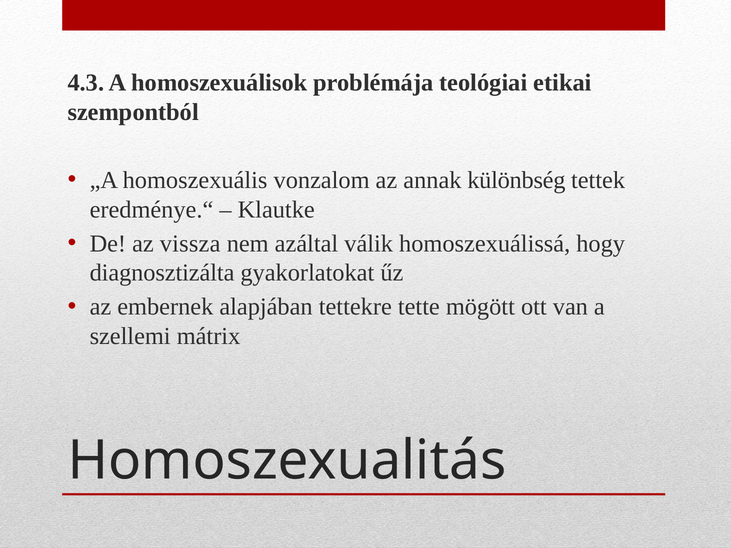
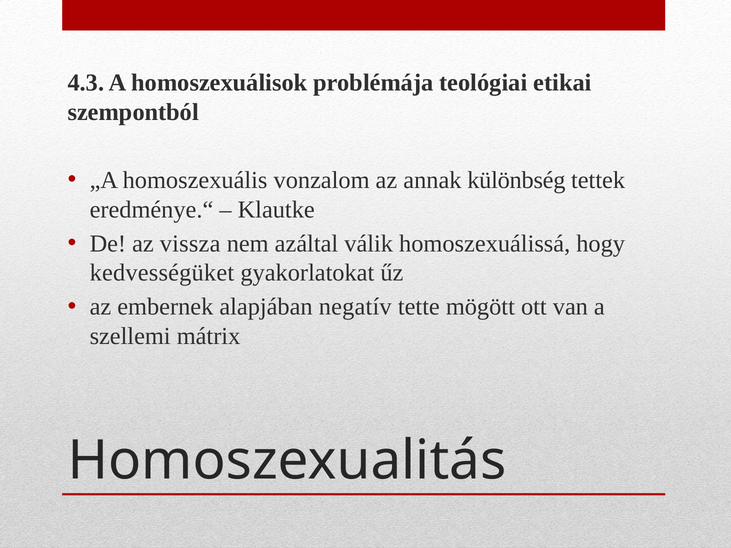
diagnosztizálta: diagnosztizálta -> kedvességüket
tettekre: tettekre -> negatív
